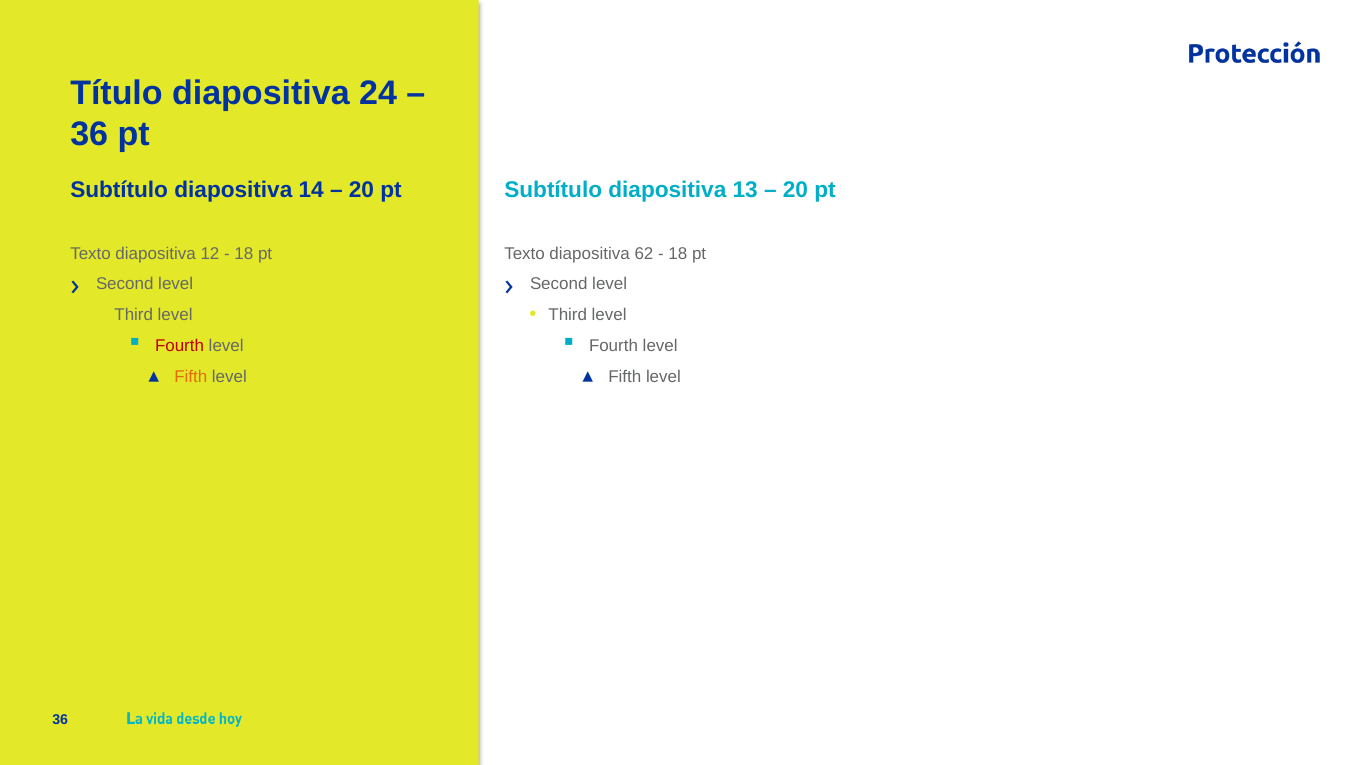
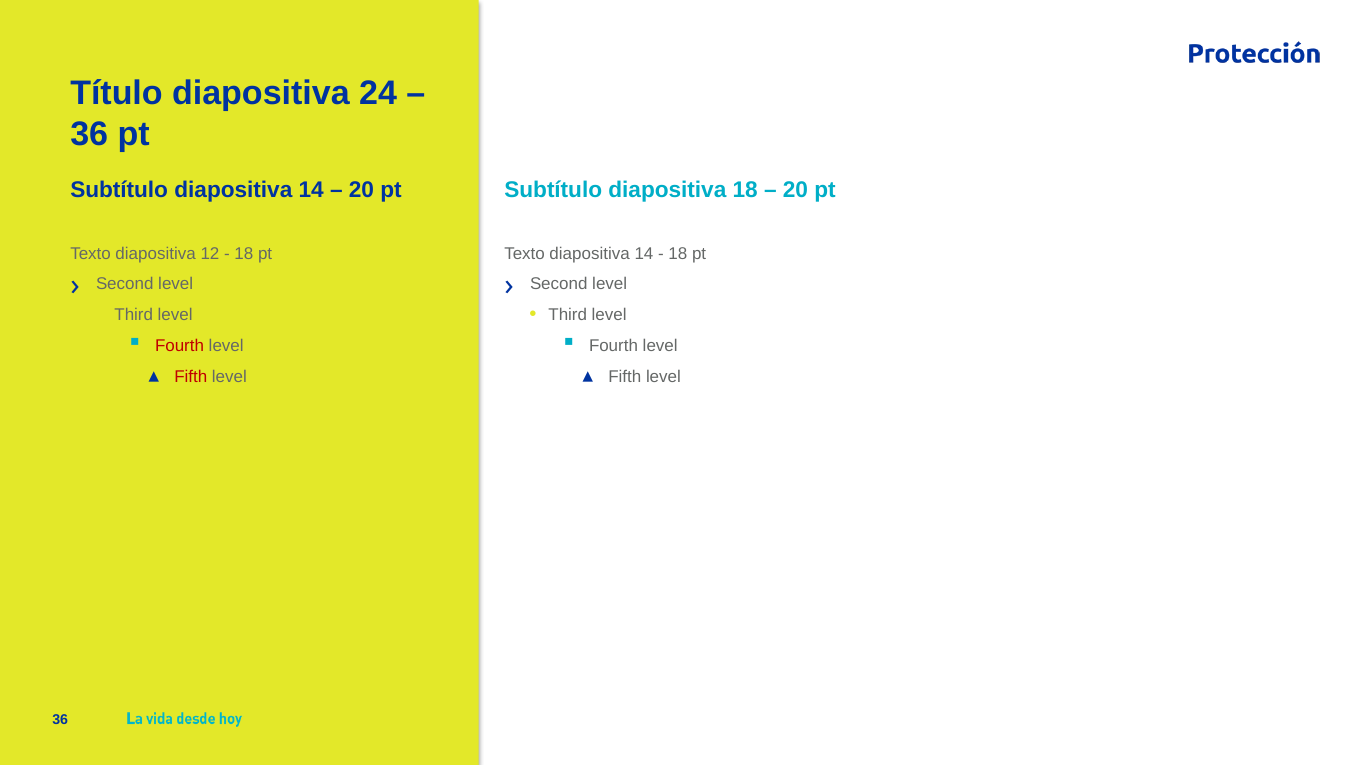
diapositiva 13: 13 -> 18
Texto diapositiva 62: 62 -> 14
Fifth at (191, 377) colour: orange -> red
